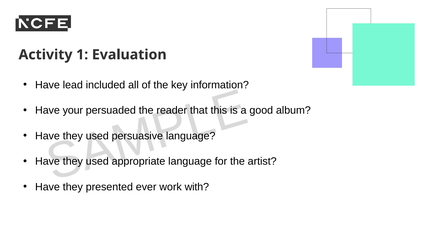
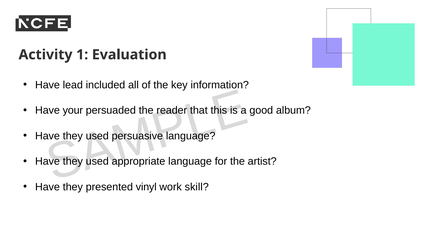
ever: ever -> vinyl
with: with -> skill
